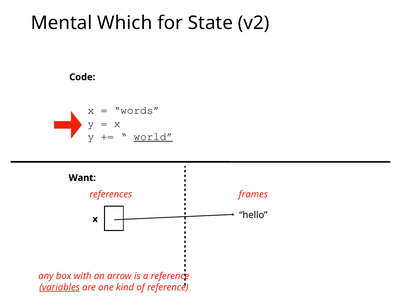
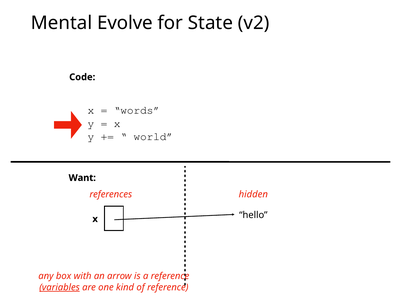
Which: Which -> Evolve
world underline: present -> none
frames: frames -> hidden
